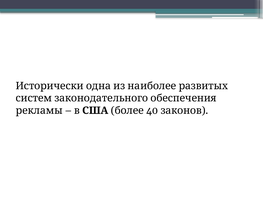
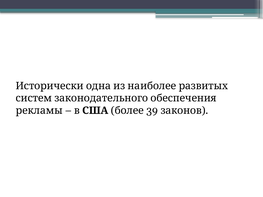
40: 40 -> 39
